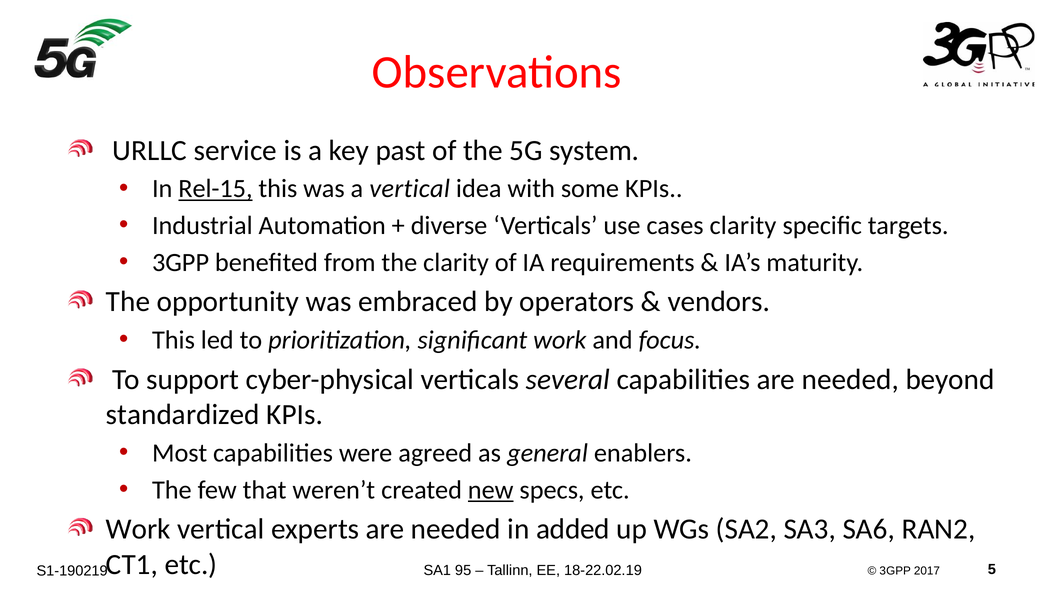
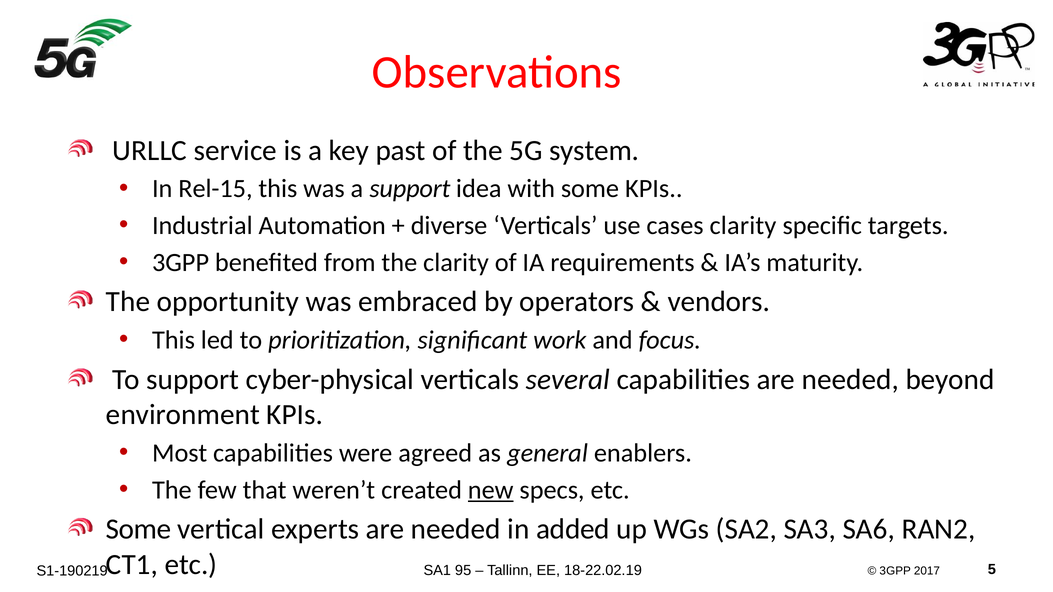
Rel-15 underline: present -> none
a vertical: vertical -> support
standardized: standardized -> environment
Work at (138, 530): Work -> Some
